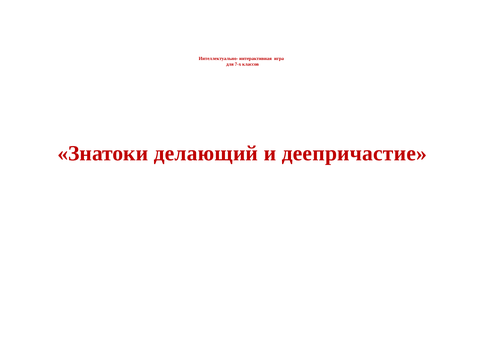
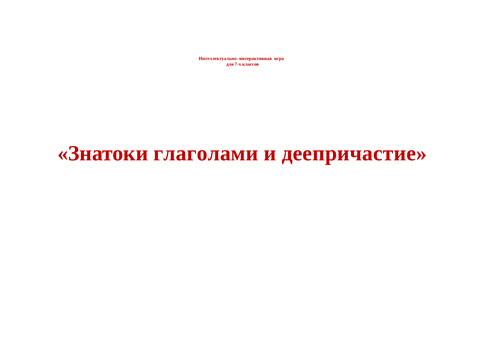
делающий: делающий -> глаголами
